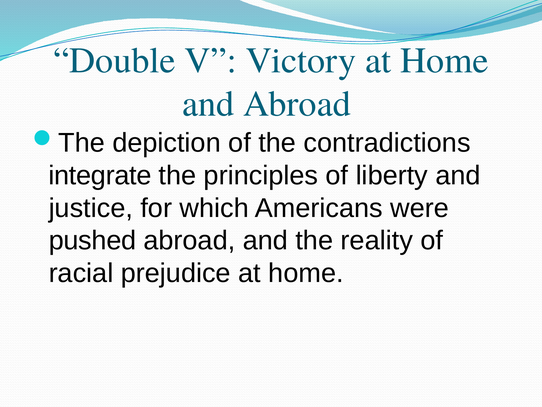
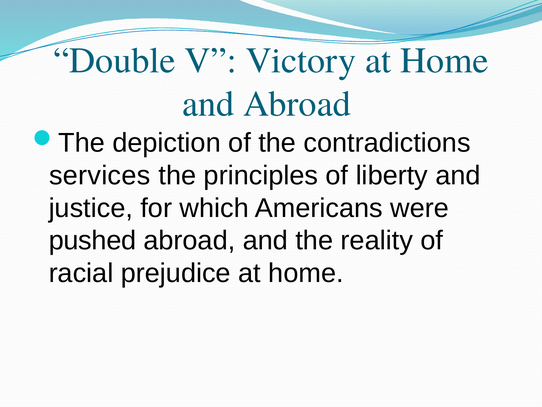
integrate: integrate -> services
